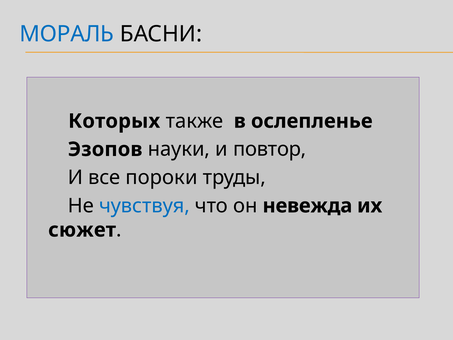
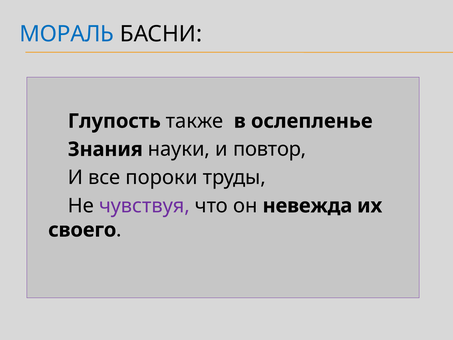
Которых: Которых -> Глупость
Эзопов: Эзопов -> Знания
чувствуя colour: blue -> purple
сюжет: сюжет -> своего
